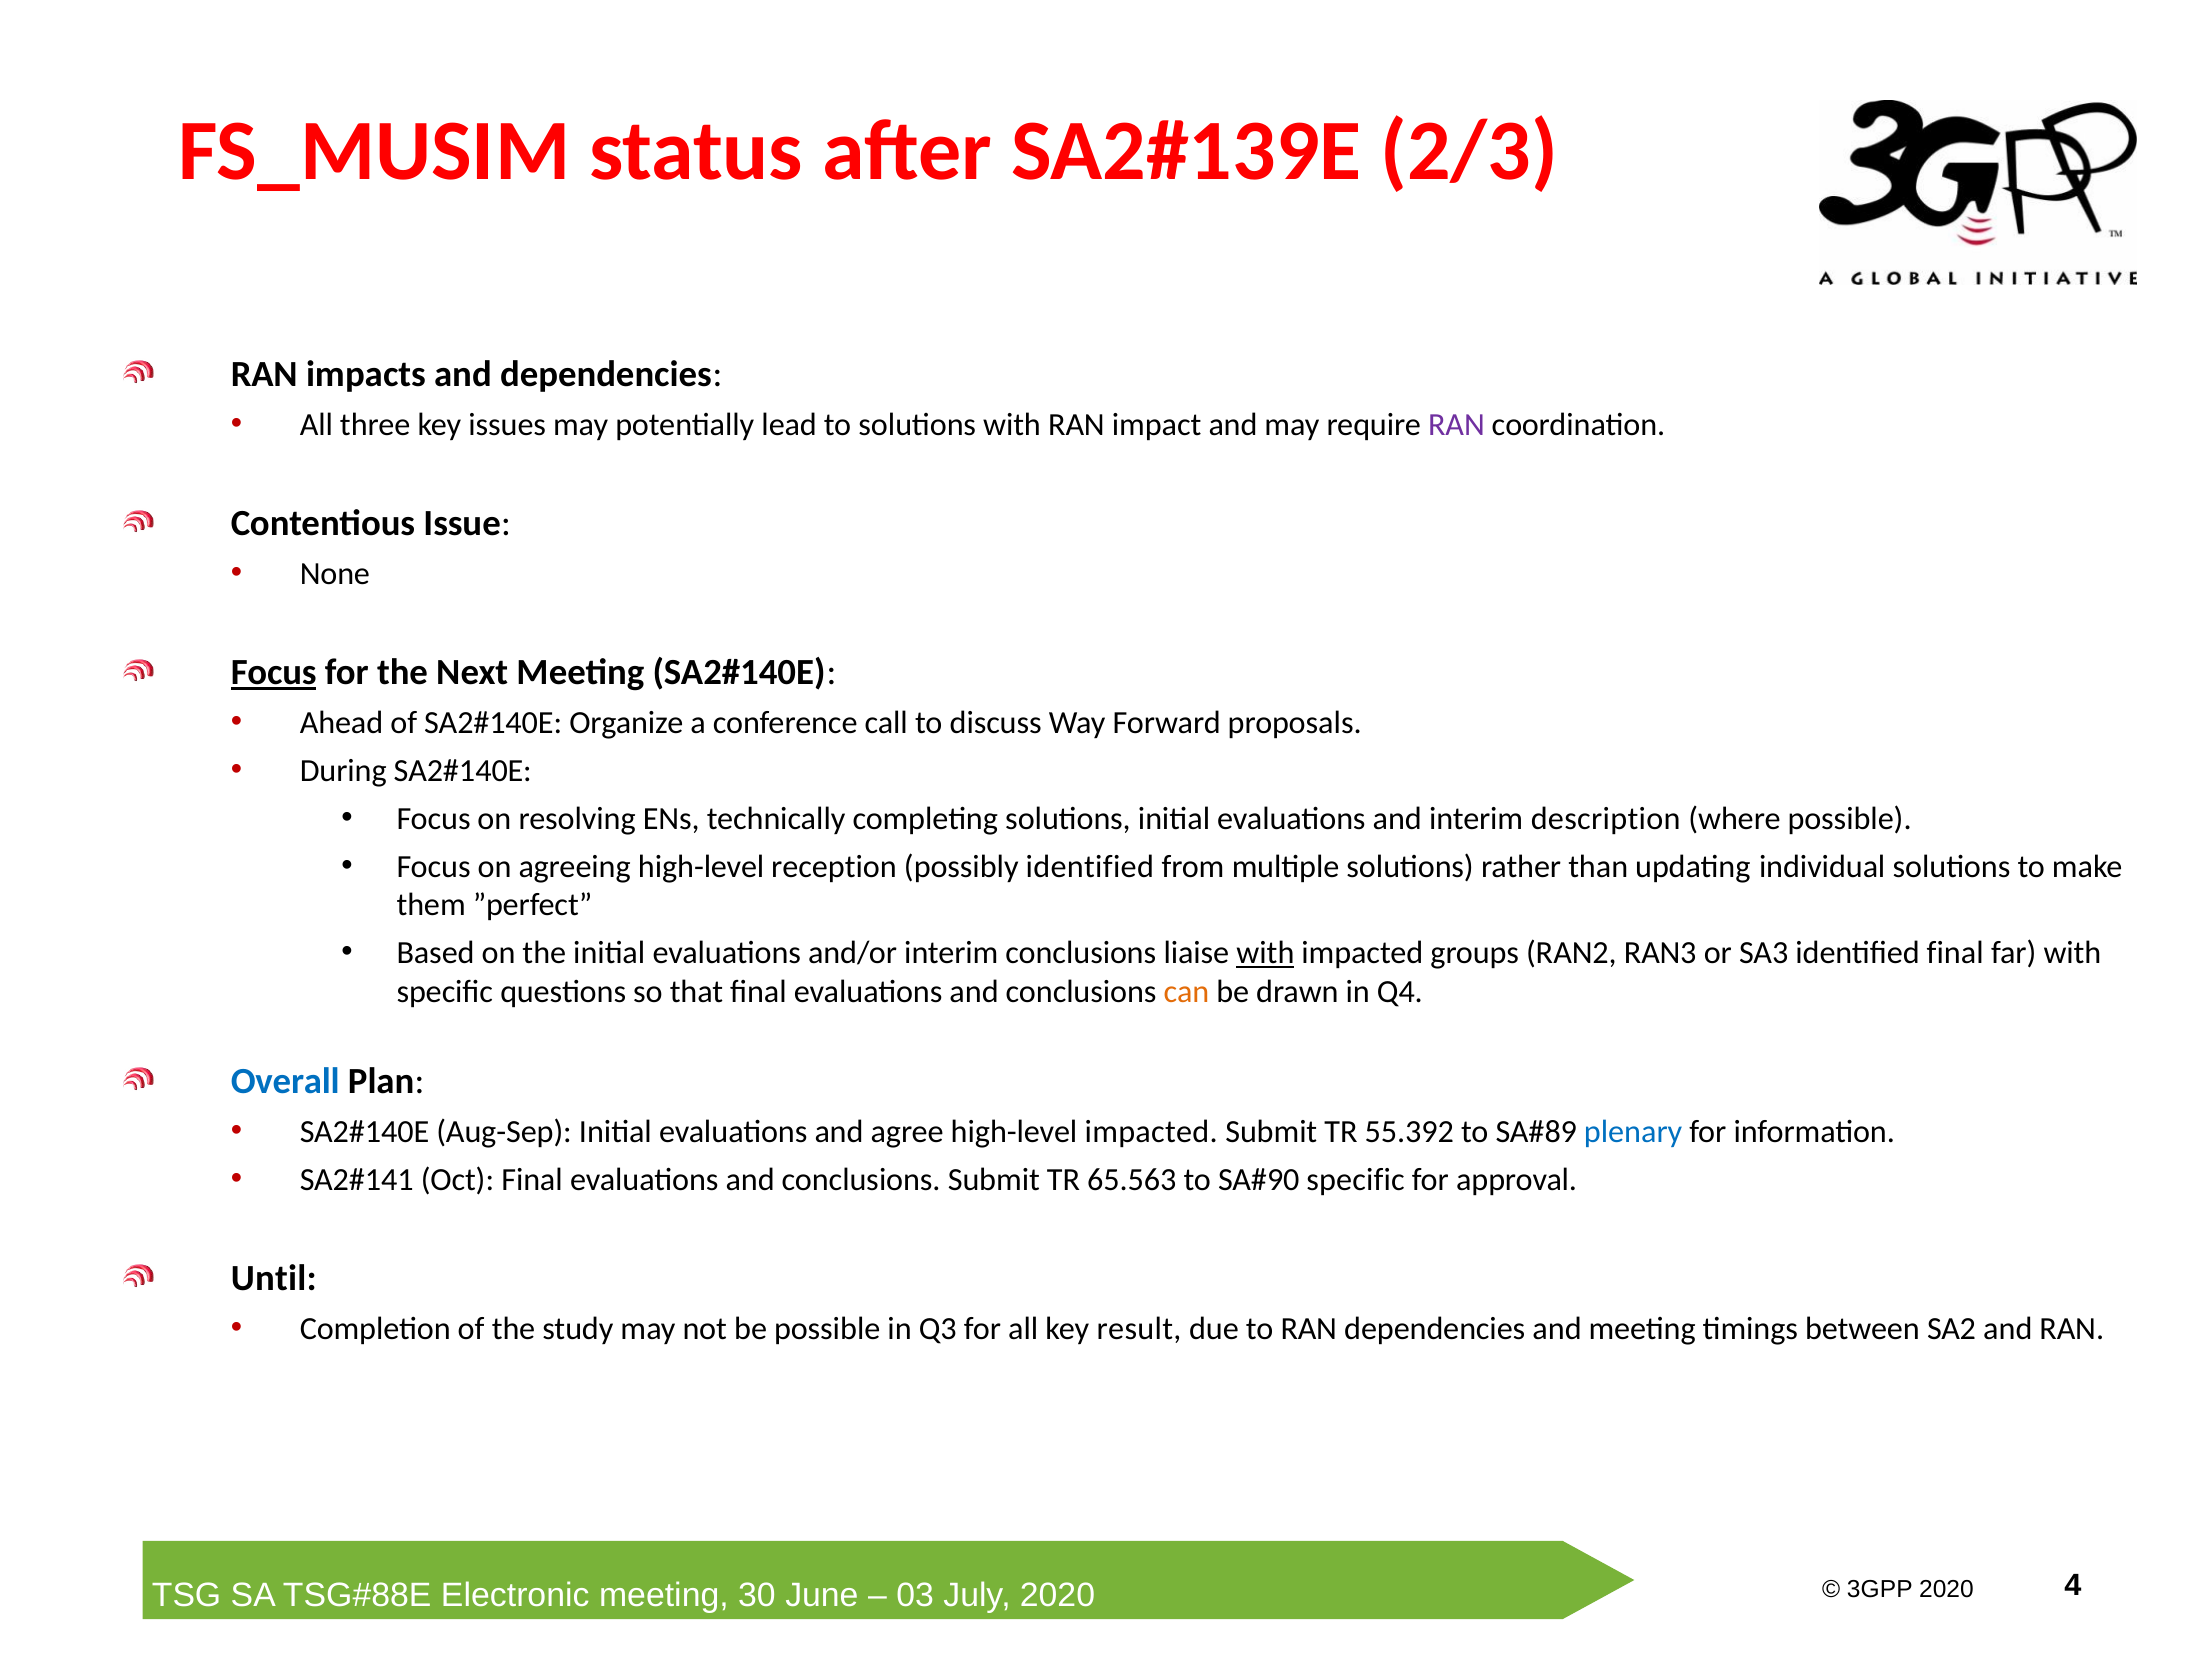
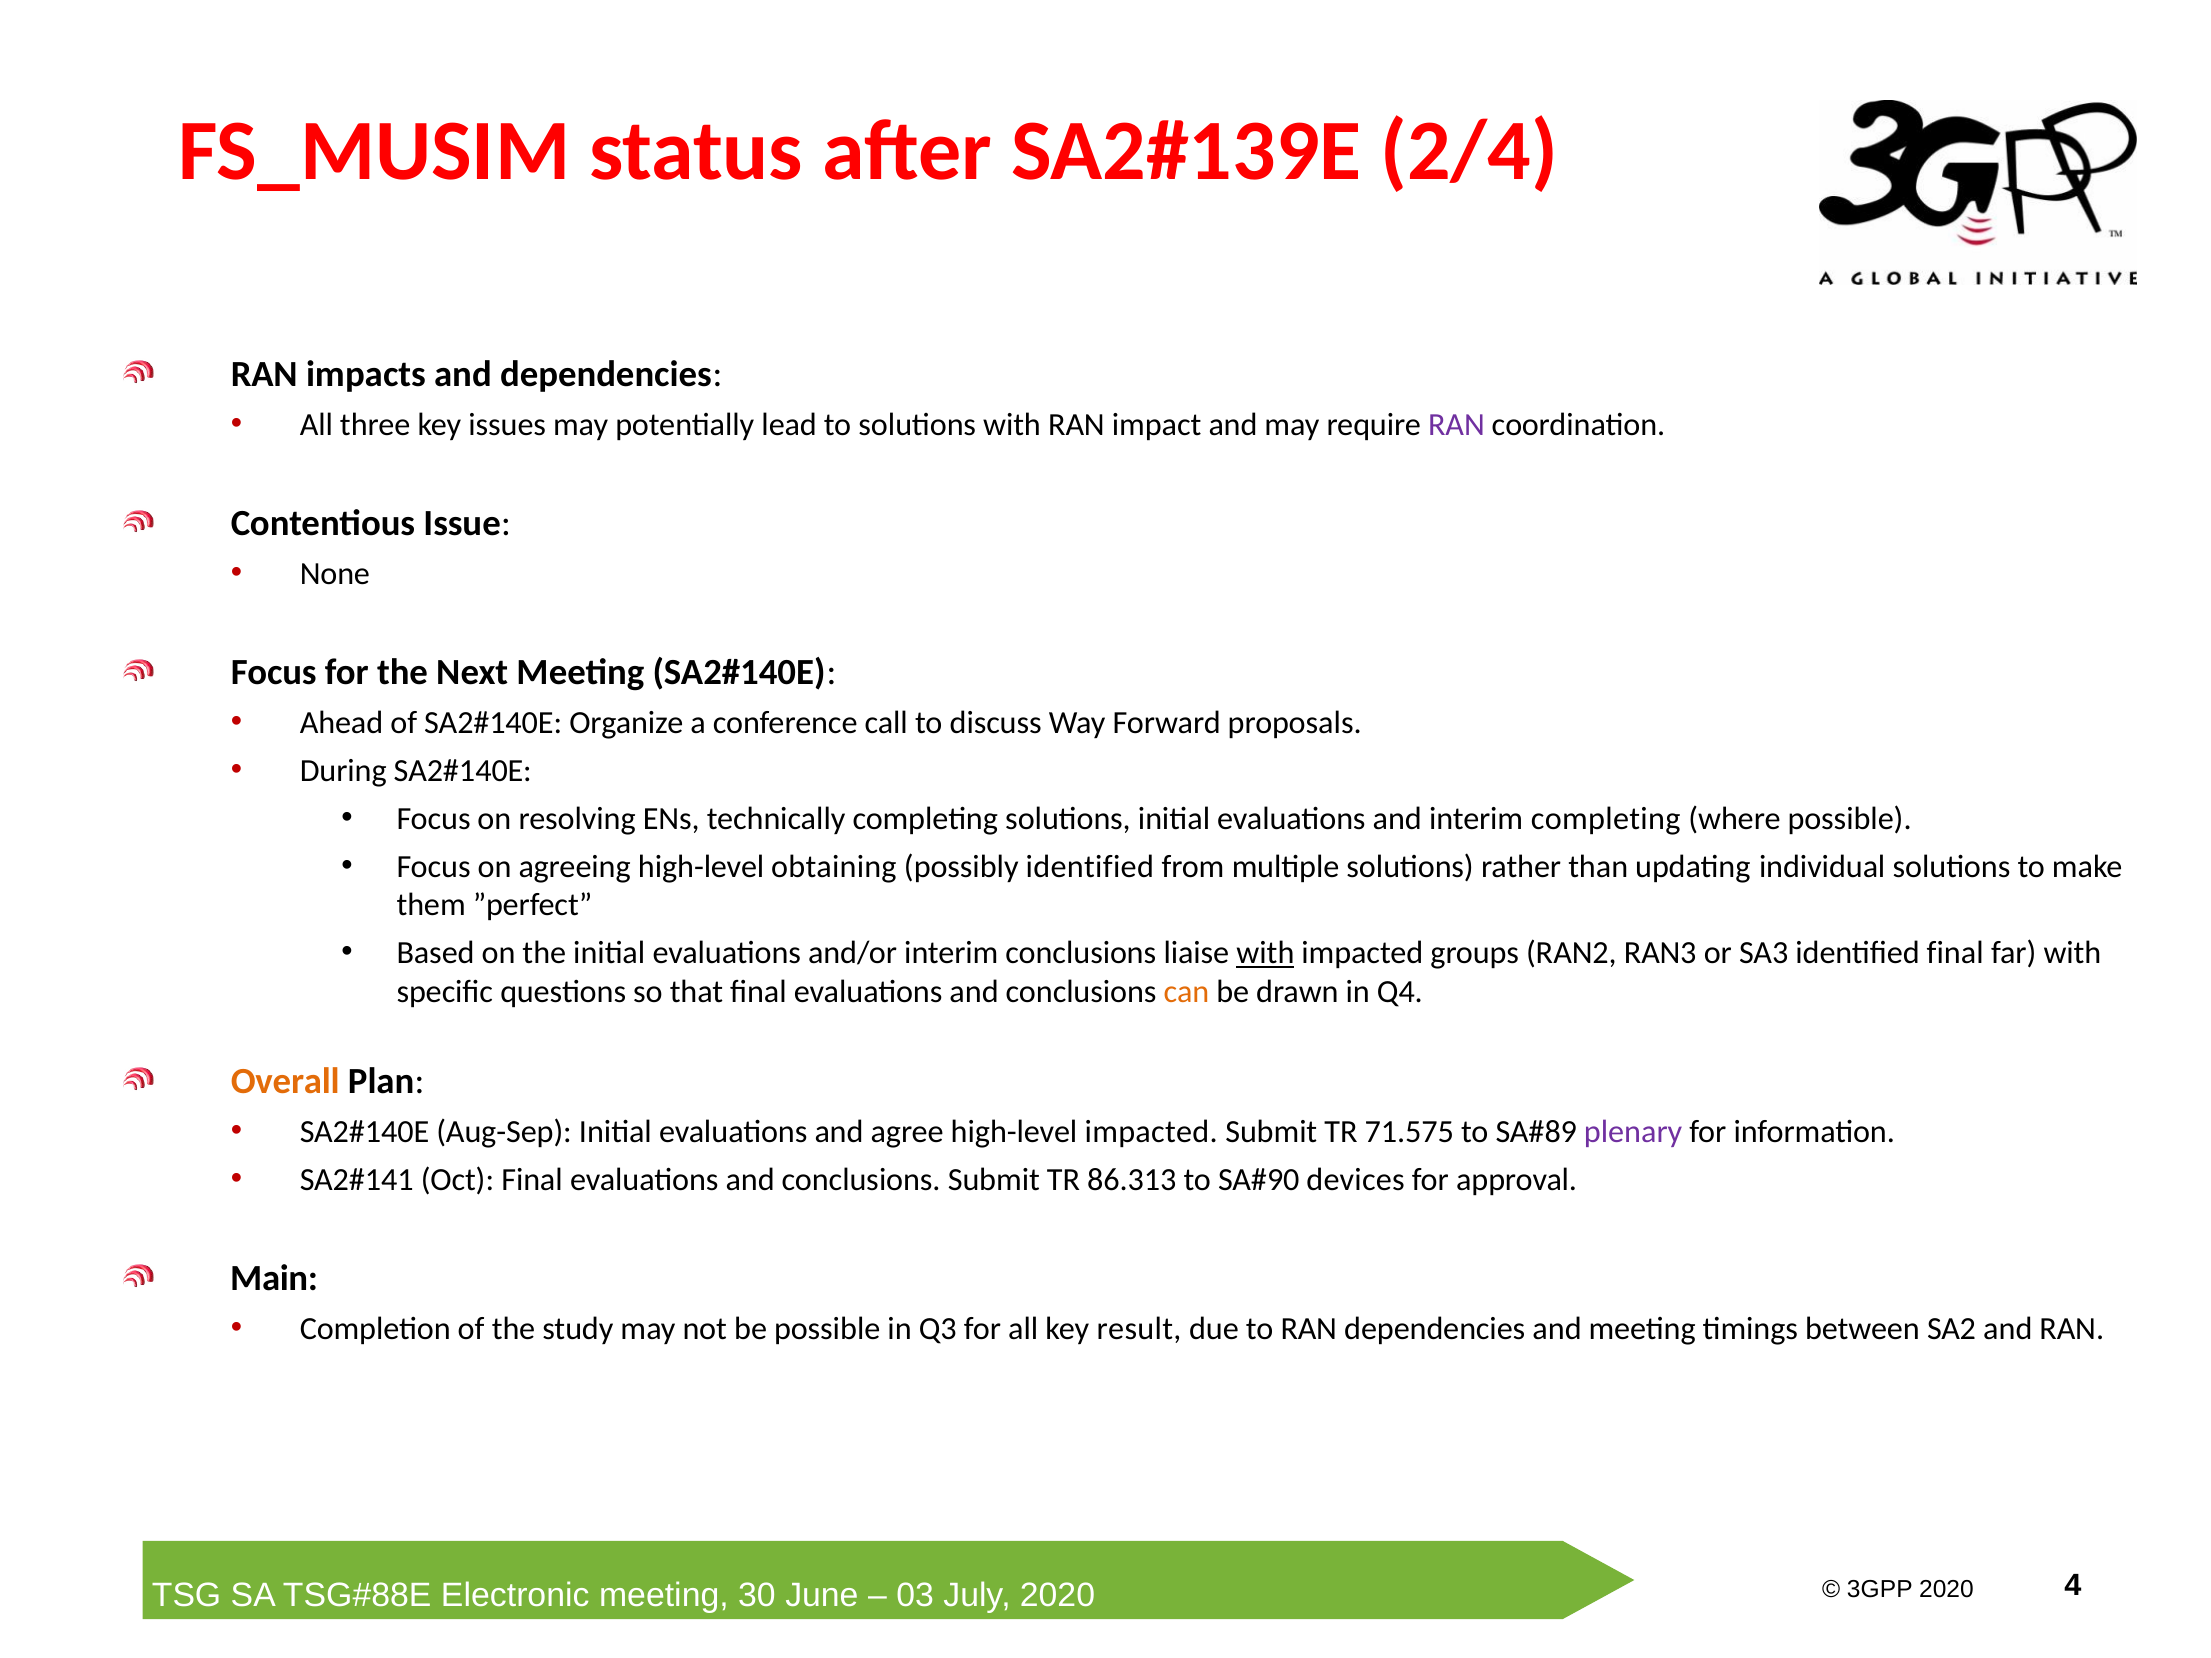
2/3: 2/3 -> 2/4
Focus at (274, 673) underline: present -> none
interim description: description -> completing
reception: reception -> obtaining
Overall colour: blue -> orange
55.392: 55.392 -> 71.575
plenary colour: blue -> purple
65.563: 65.563 -> 86.313
specific at (1356, 1180): specific -> devices
Until: Until -> Main
